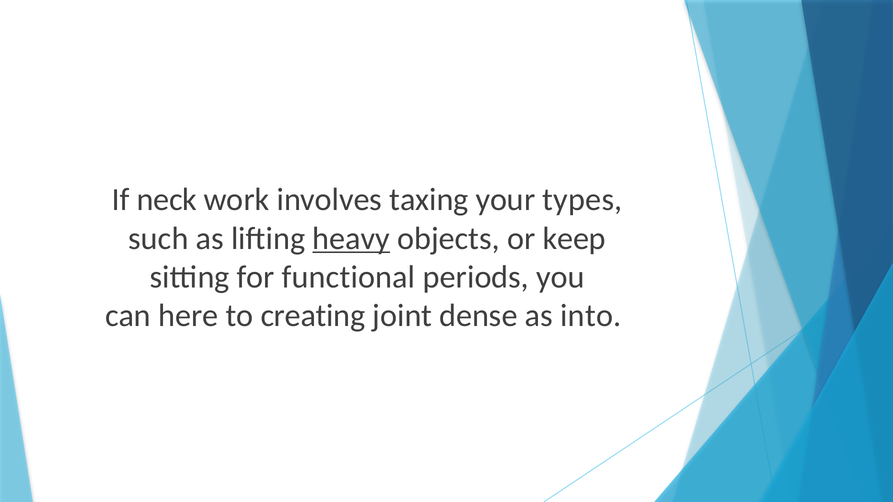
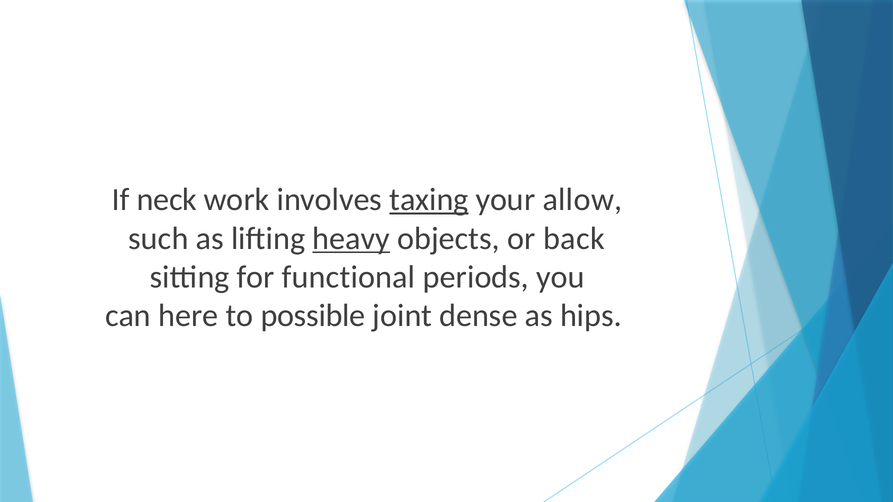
taxing underline: none -> present
types: types -> allow
keep: keep -> back
creating: creating -> possible
into: into -> hips
